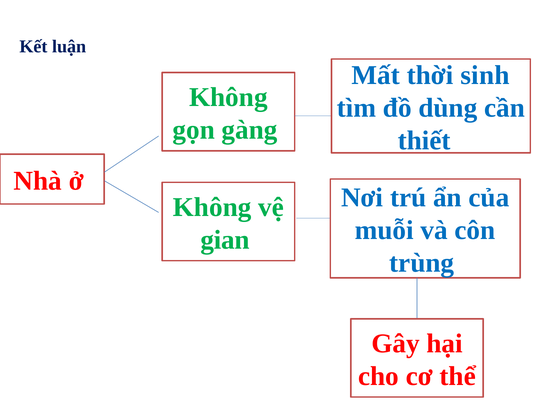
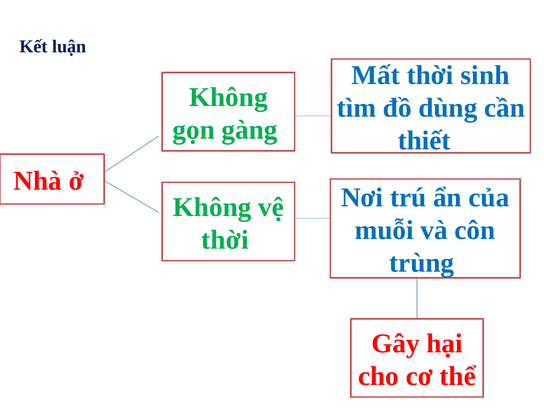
gian at (225, 240): gian -> thời
